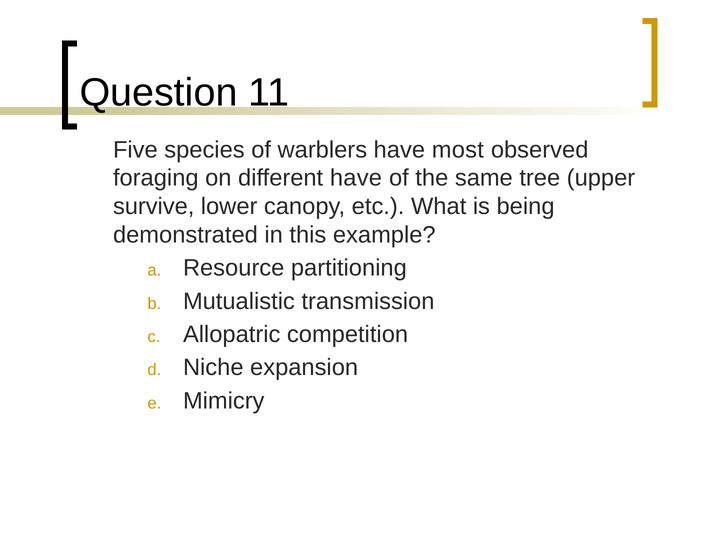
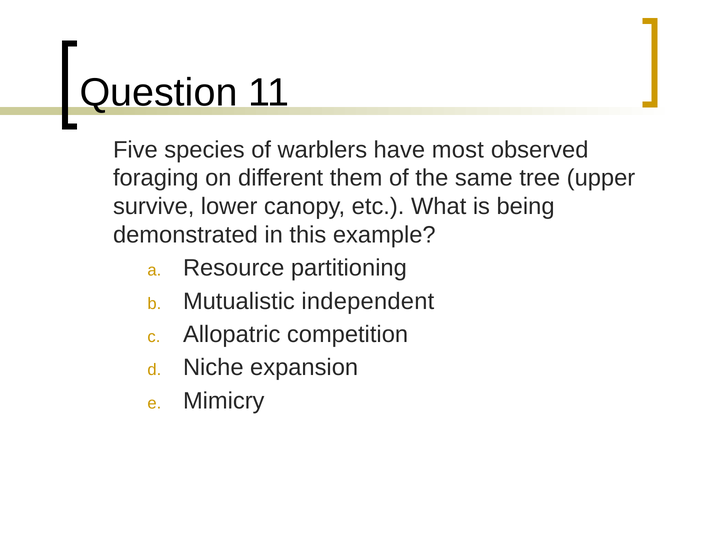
different have: have -> them
transmission: transmission -> independent
